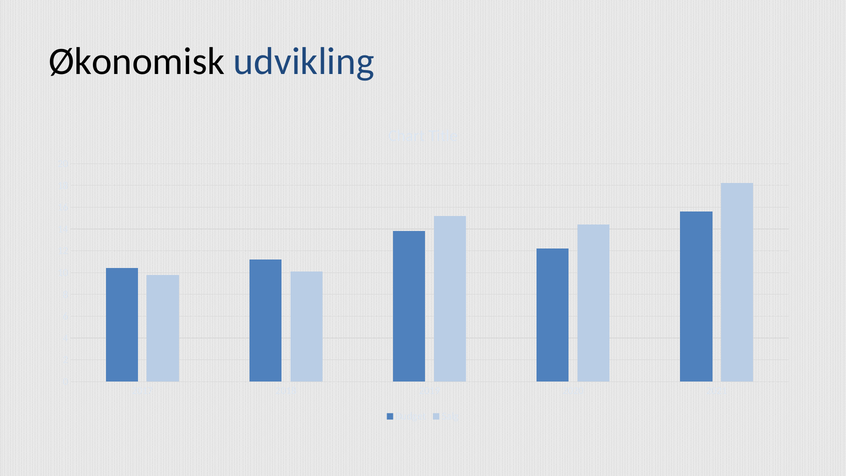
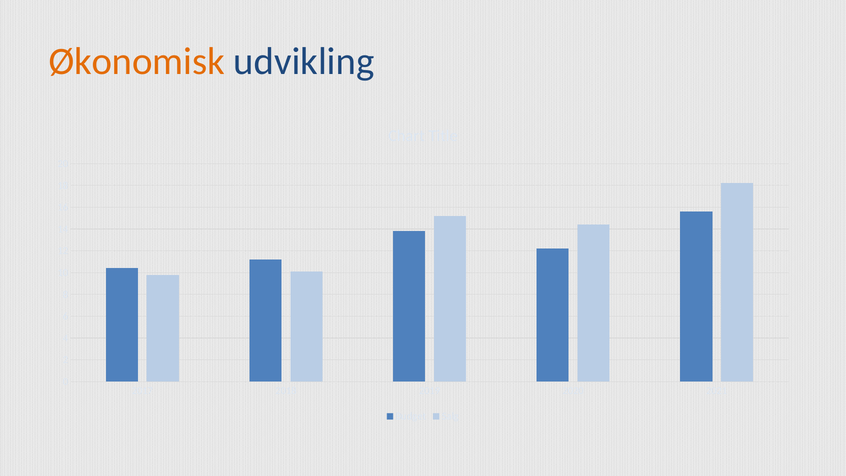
Økonomisk colour: black -> orange
